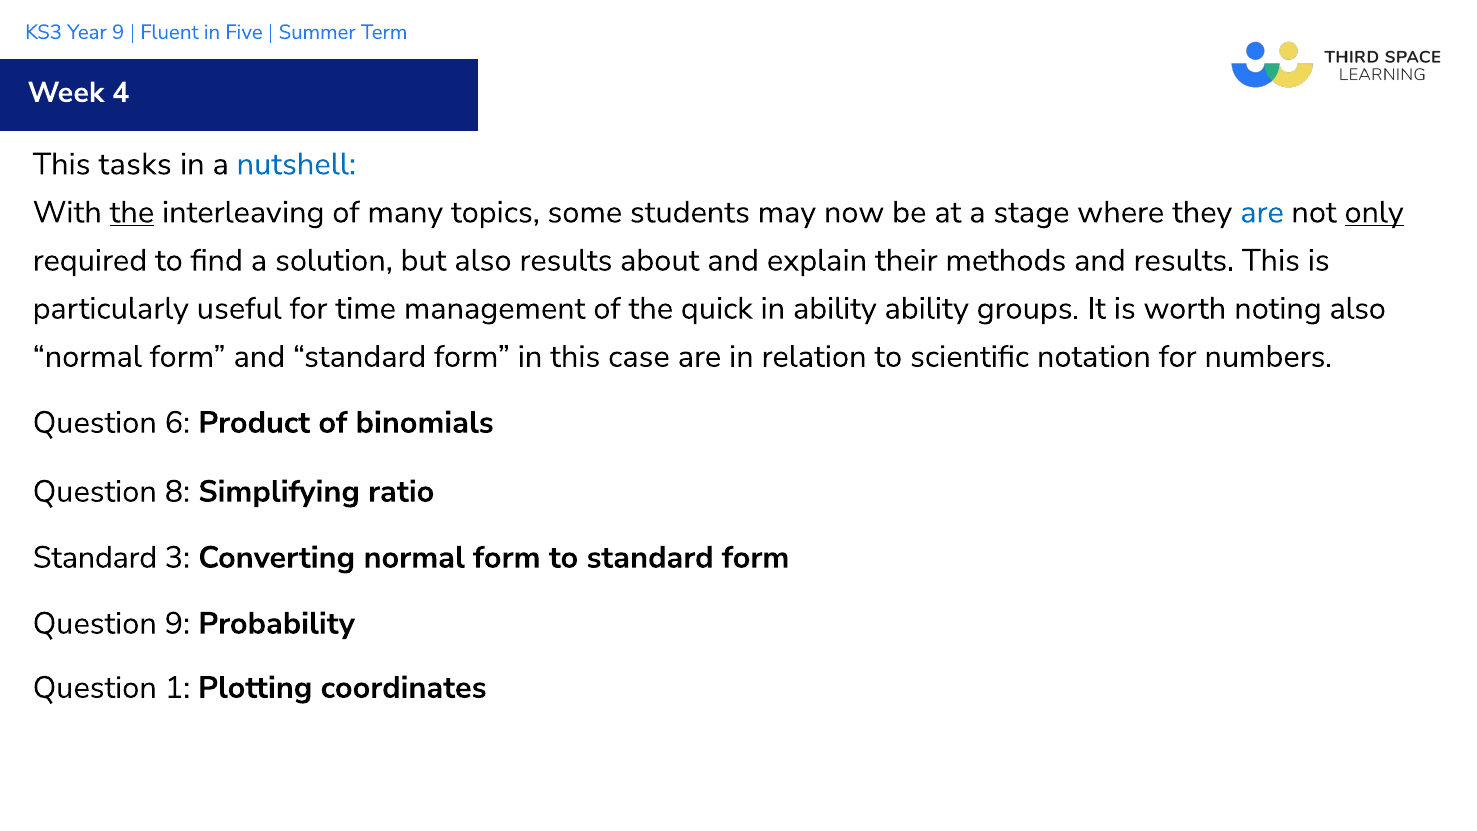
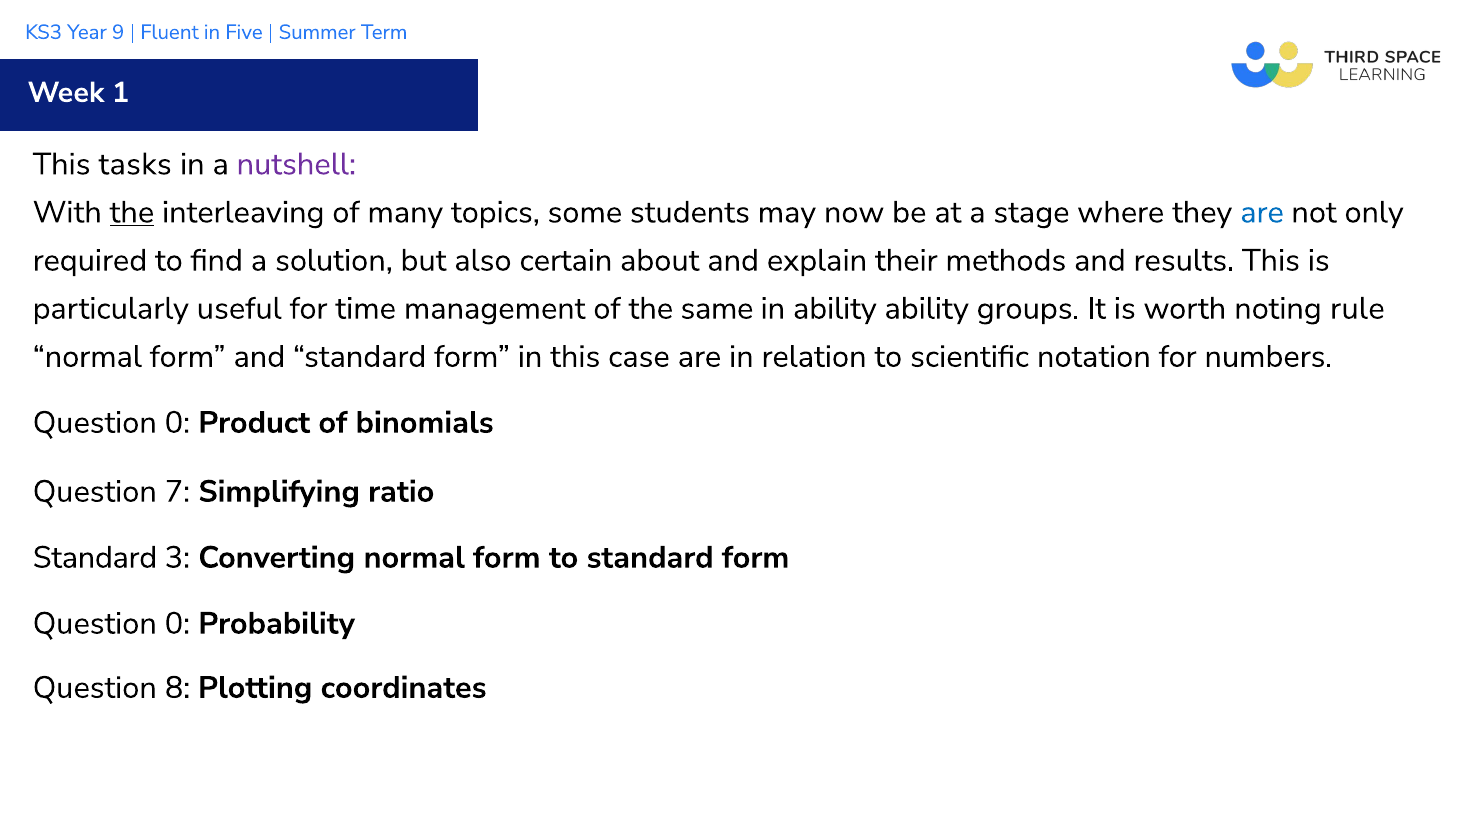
4: 4 -> 1
nutshell colour: blue -> purple
only underline: present -> none
also results: results -> certain
quick: quick -> same
noting also: also -> rule
6 at (177, 422): 6 -> 0
8: 8 -> 7
9 at (177, 623): 9 -> 0
1: 1 -> 8
